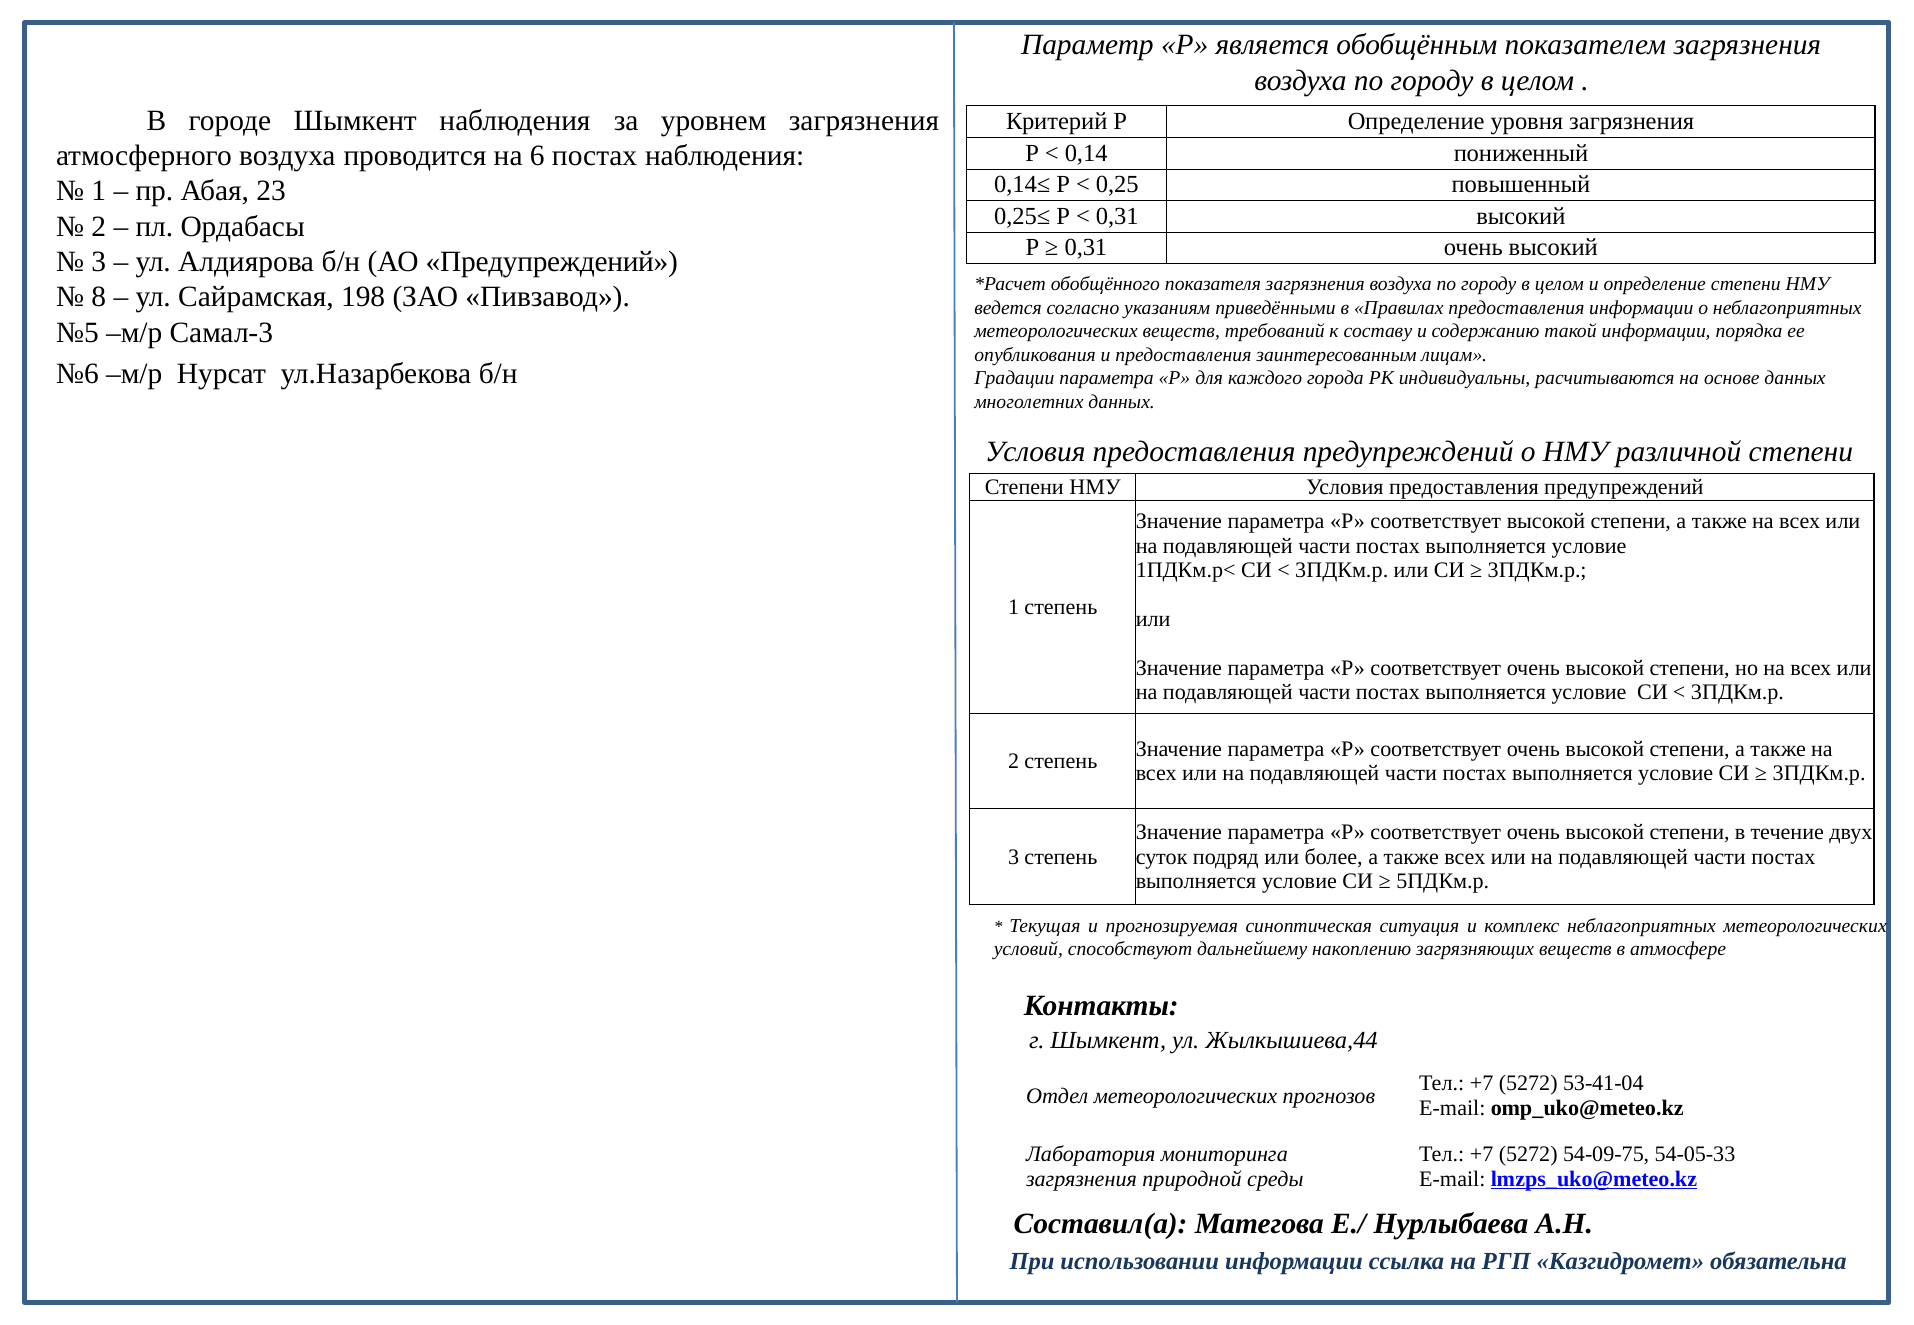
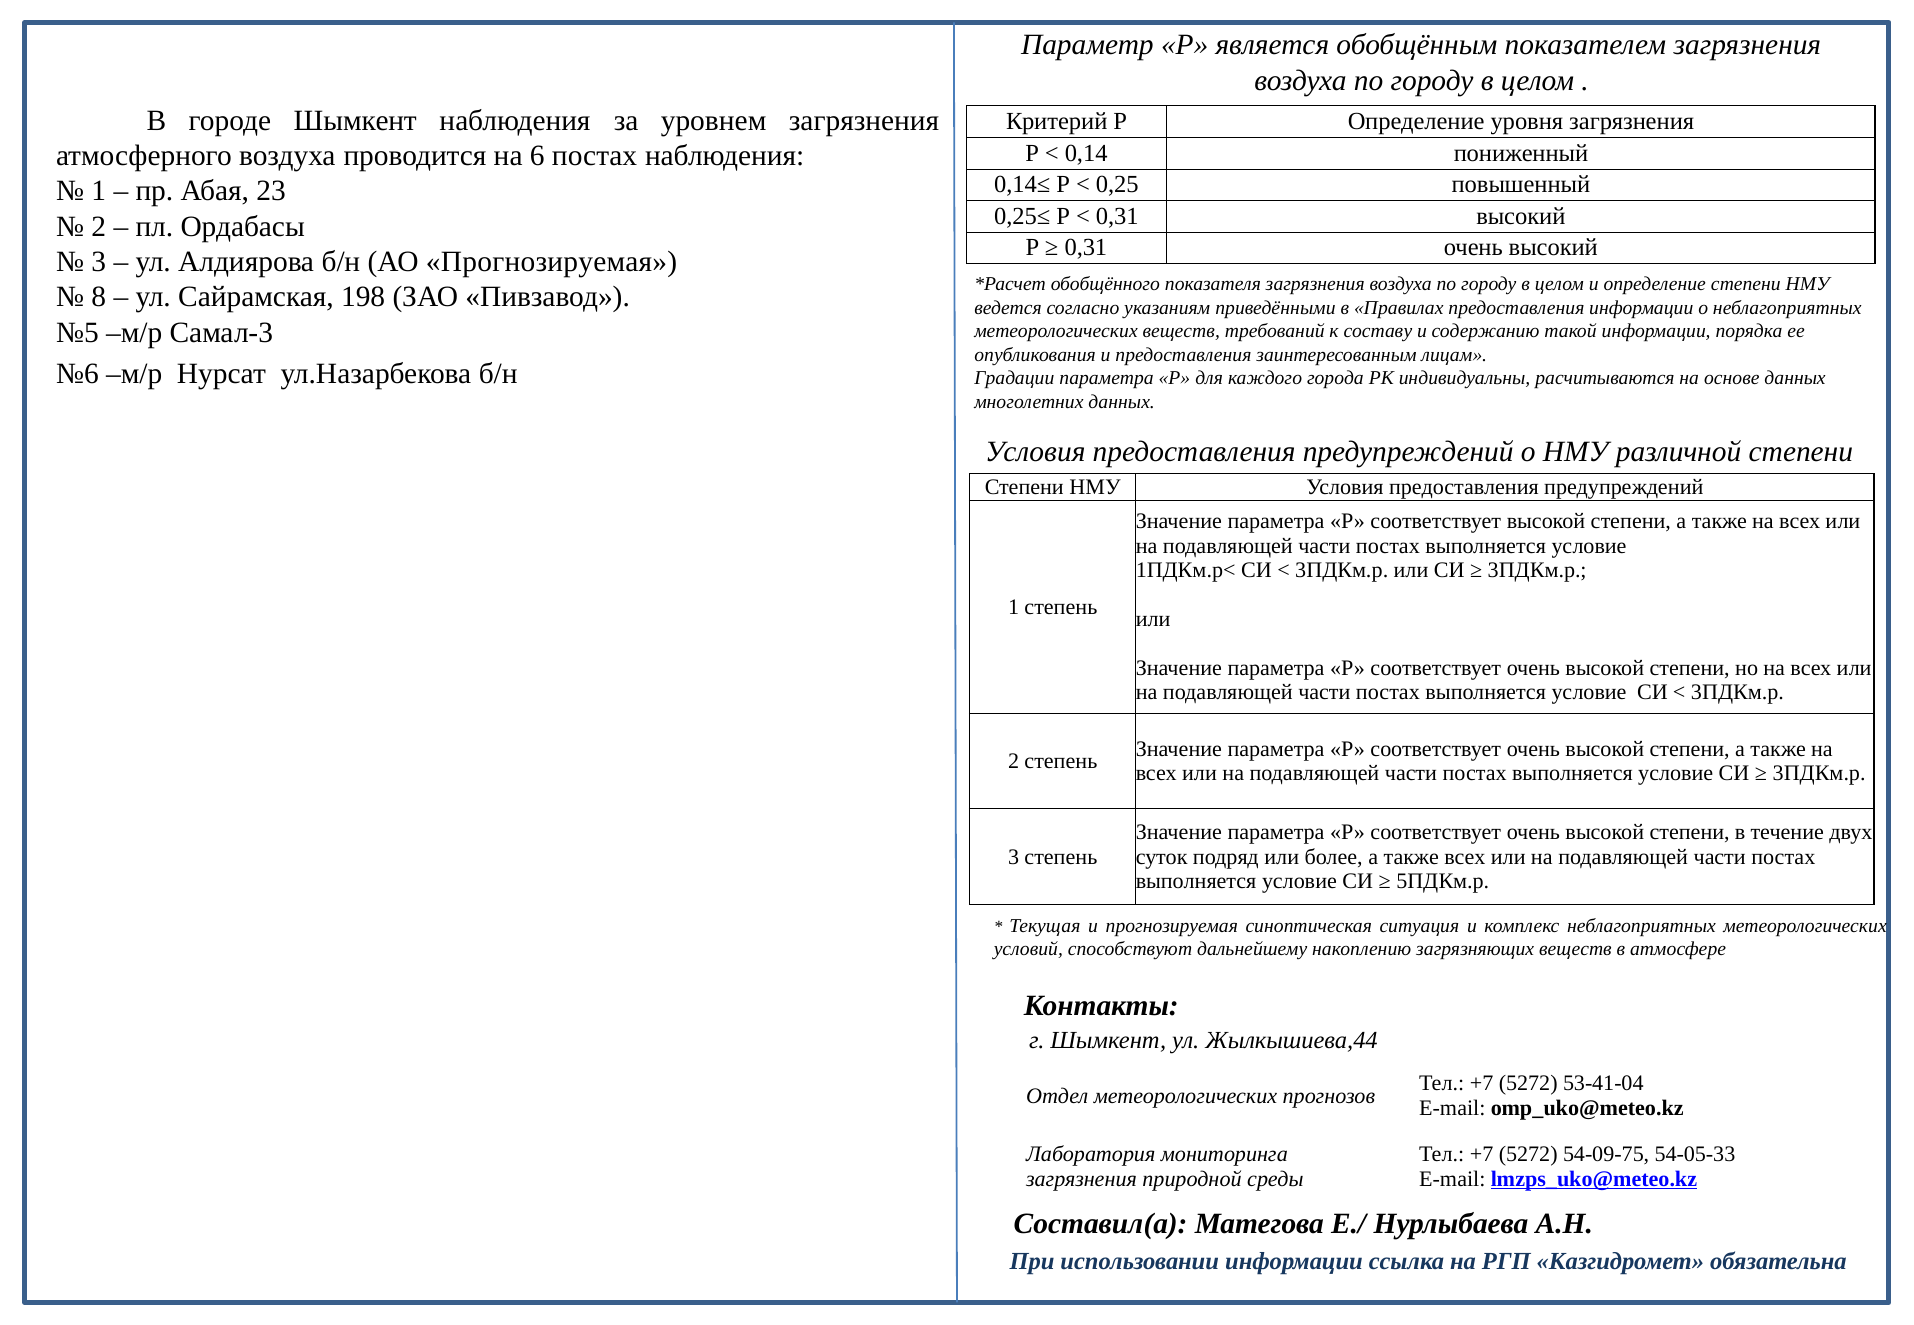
АО Предупреждений: Предупреждений -> Прогнозируемая
